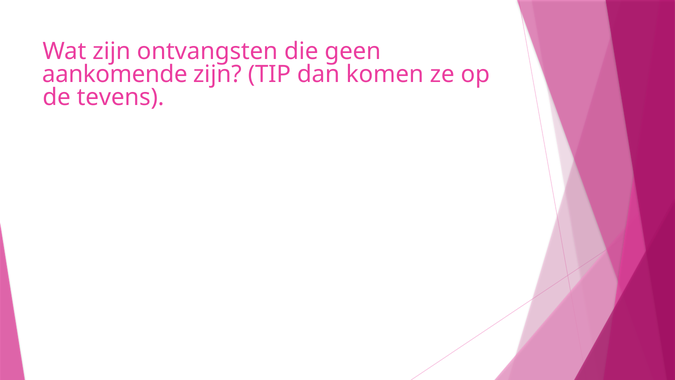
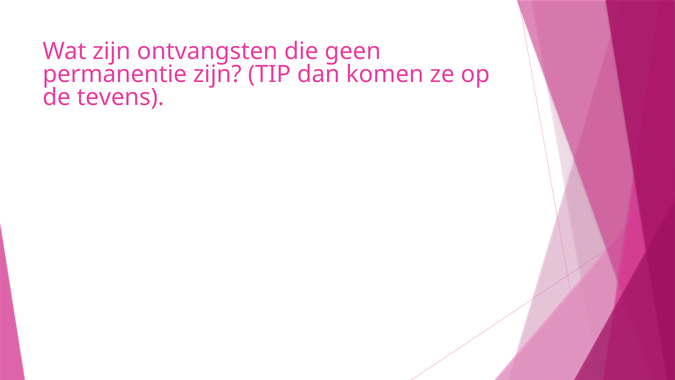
aankomende: aankomende -> permanentie
